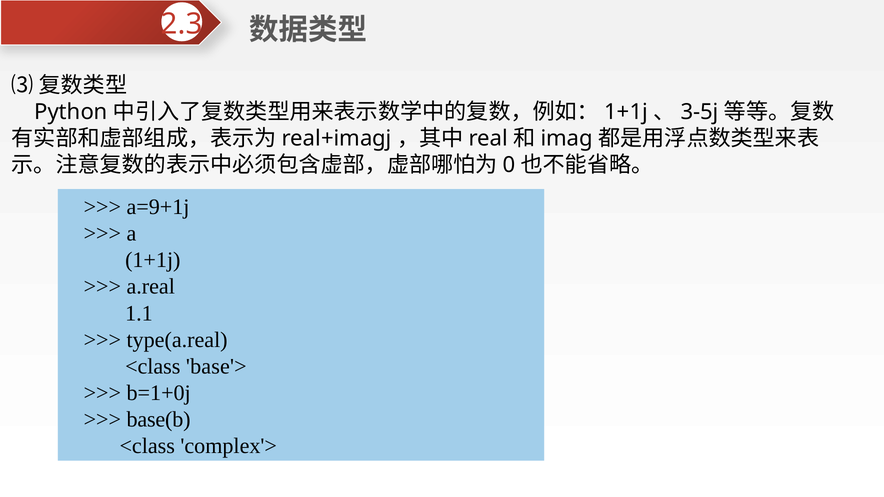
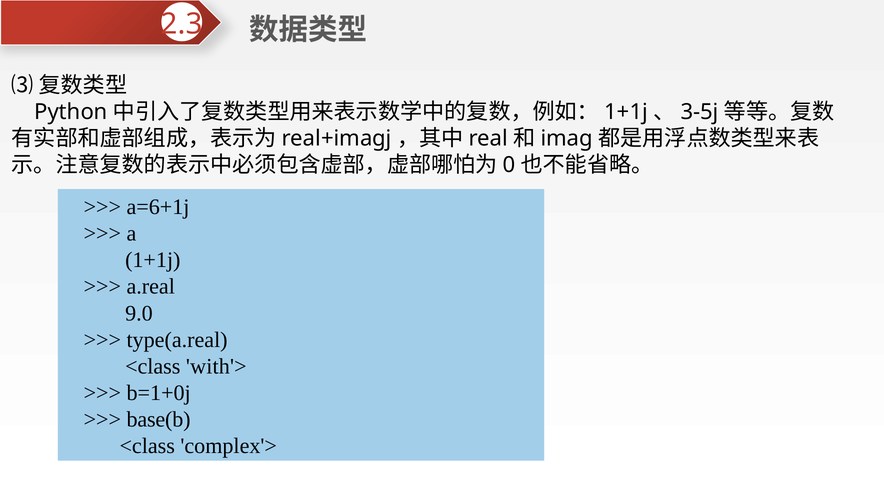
a=9+1j: a=9+1j -> a=6+1j
1.1: 1.1 -> 9.0
base'>: base'> -> with'>
